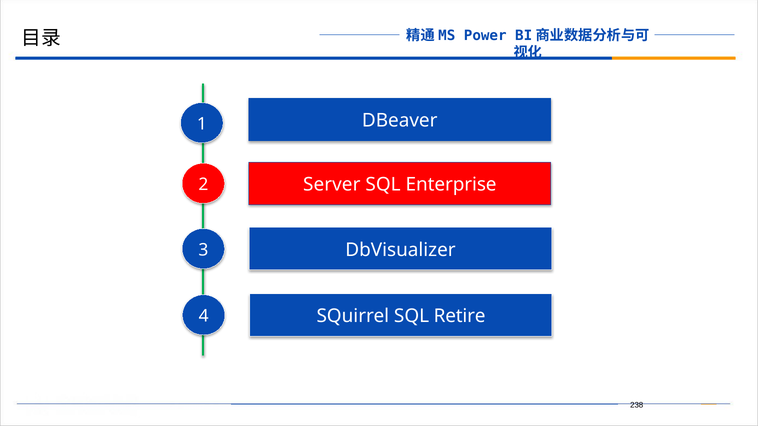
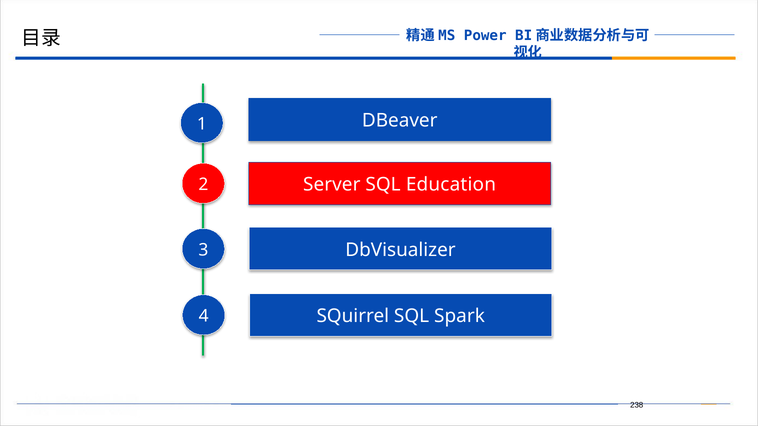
Enterprise: Enterprise -> Education
Retire: Retire -> Spark
